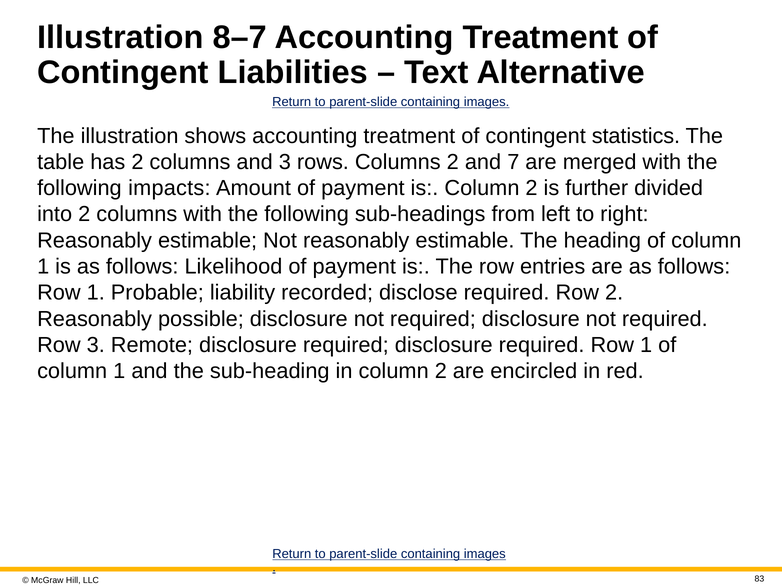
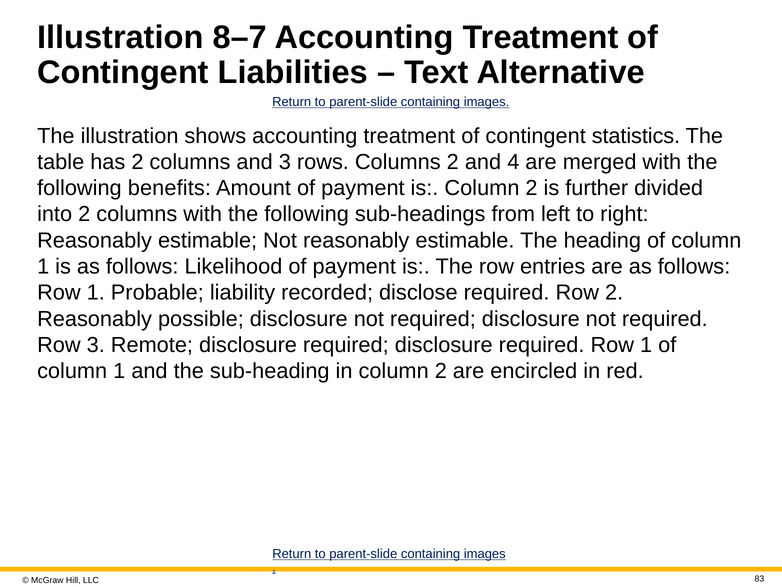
7: 7 -> 4
impacts: impacts -> benefits
